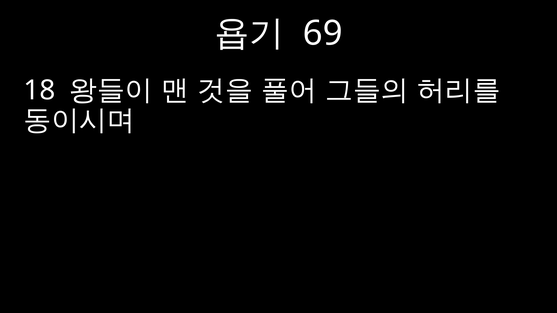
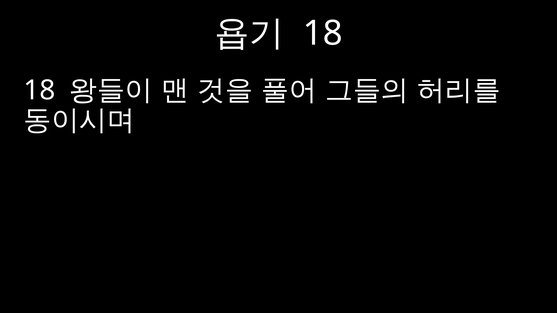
69 at (323, 34): 69 -> 18
